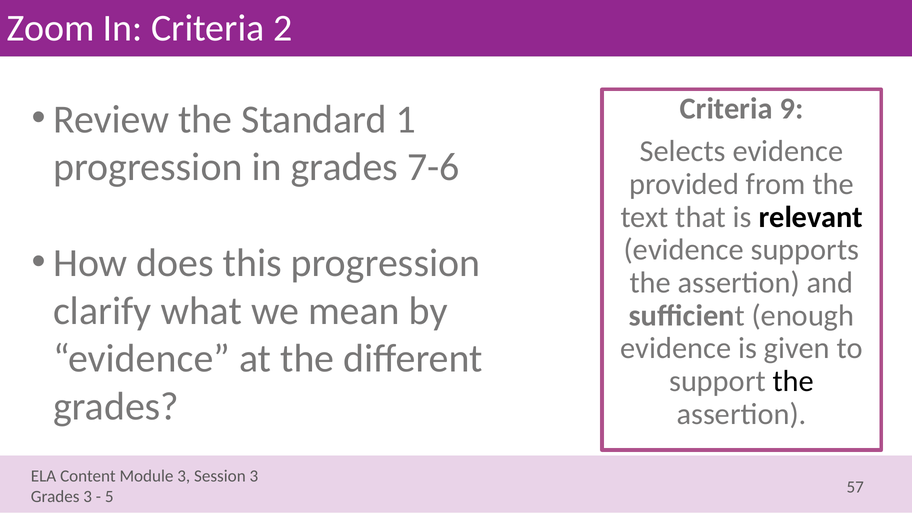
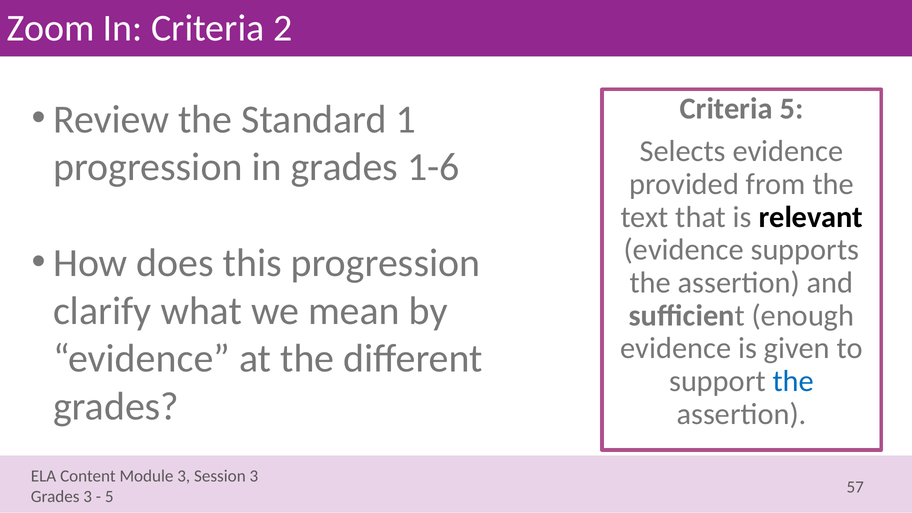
Criteria 9: 9 -> 5
7-6: 7-6 -> 1-6
the at (793, 381) colour: black -> blue
